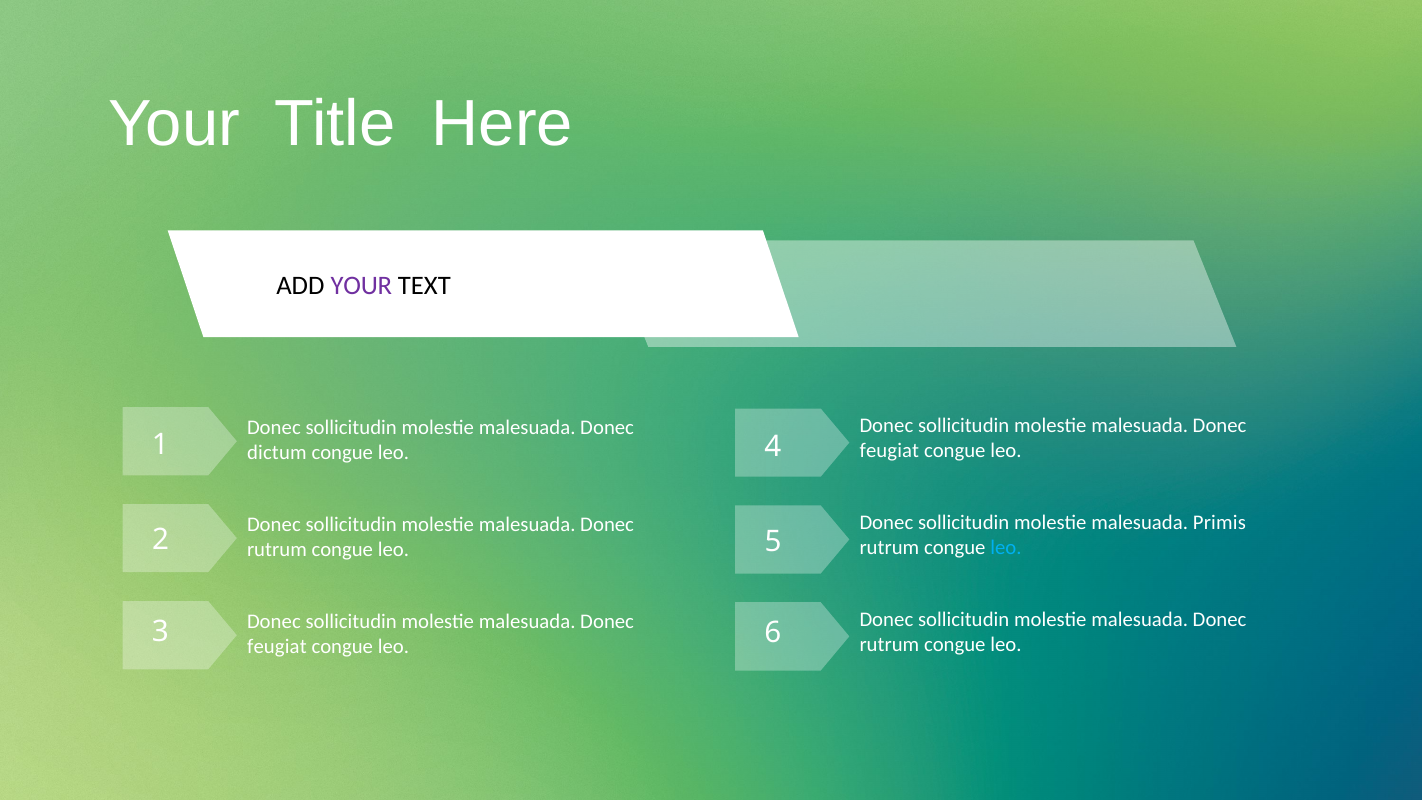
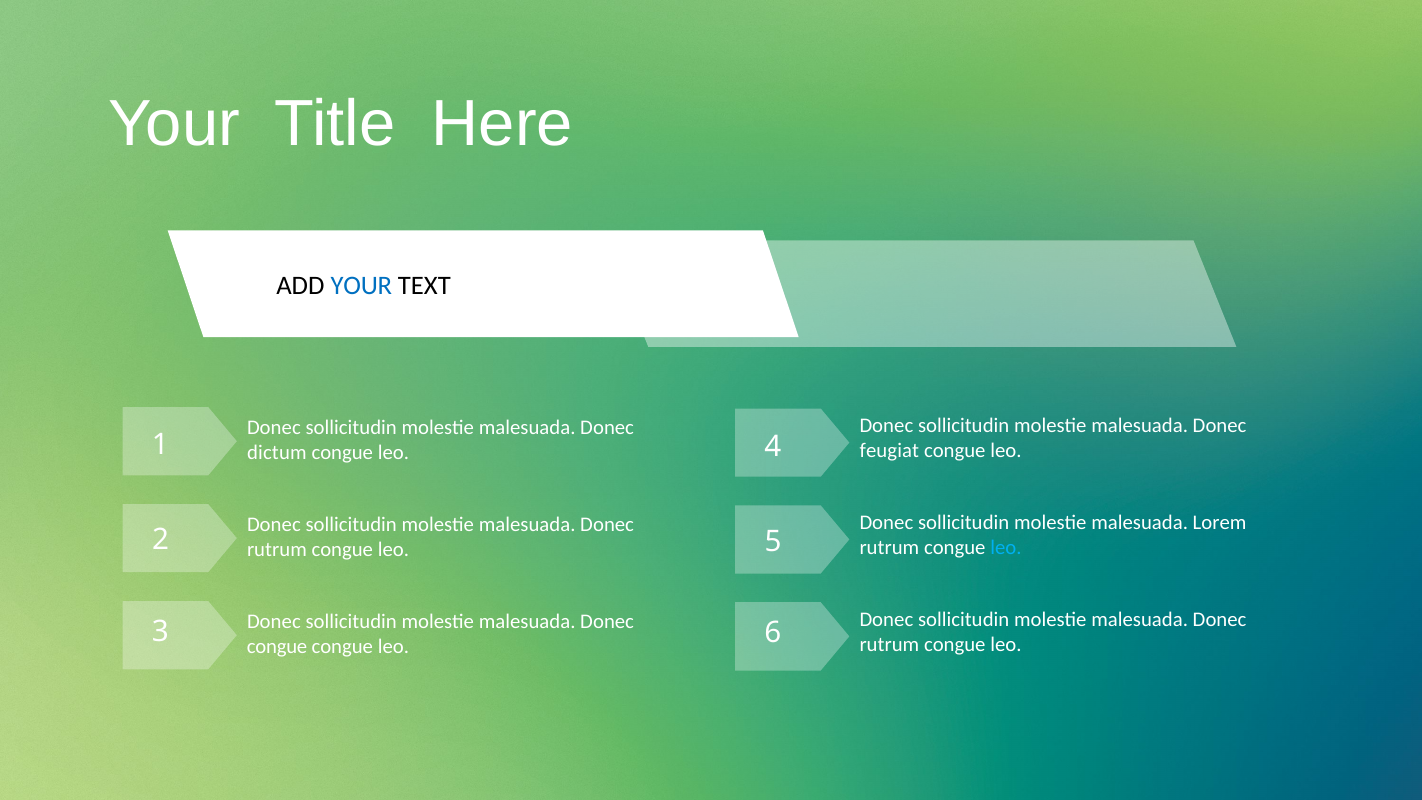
YOUR at (361, 285) colour: purple -> blue
Primis: Primis -> Lorem
feugiat at (277, 646): feugiat -> congue
